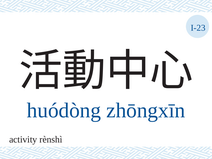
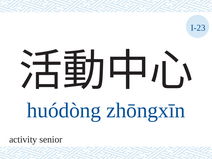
rènshì: rènshì -> senior
